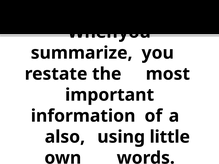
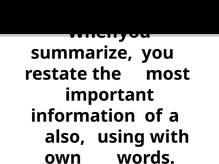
little: little -> with
